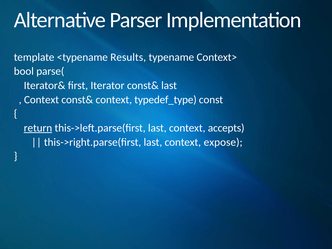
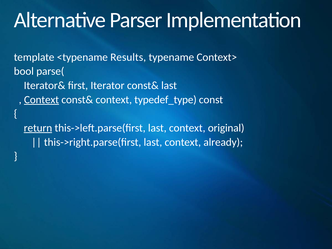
Context at (41, 100) underline: none -> present
accepts: accepts -> original
expose: expose -> already
